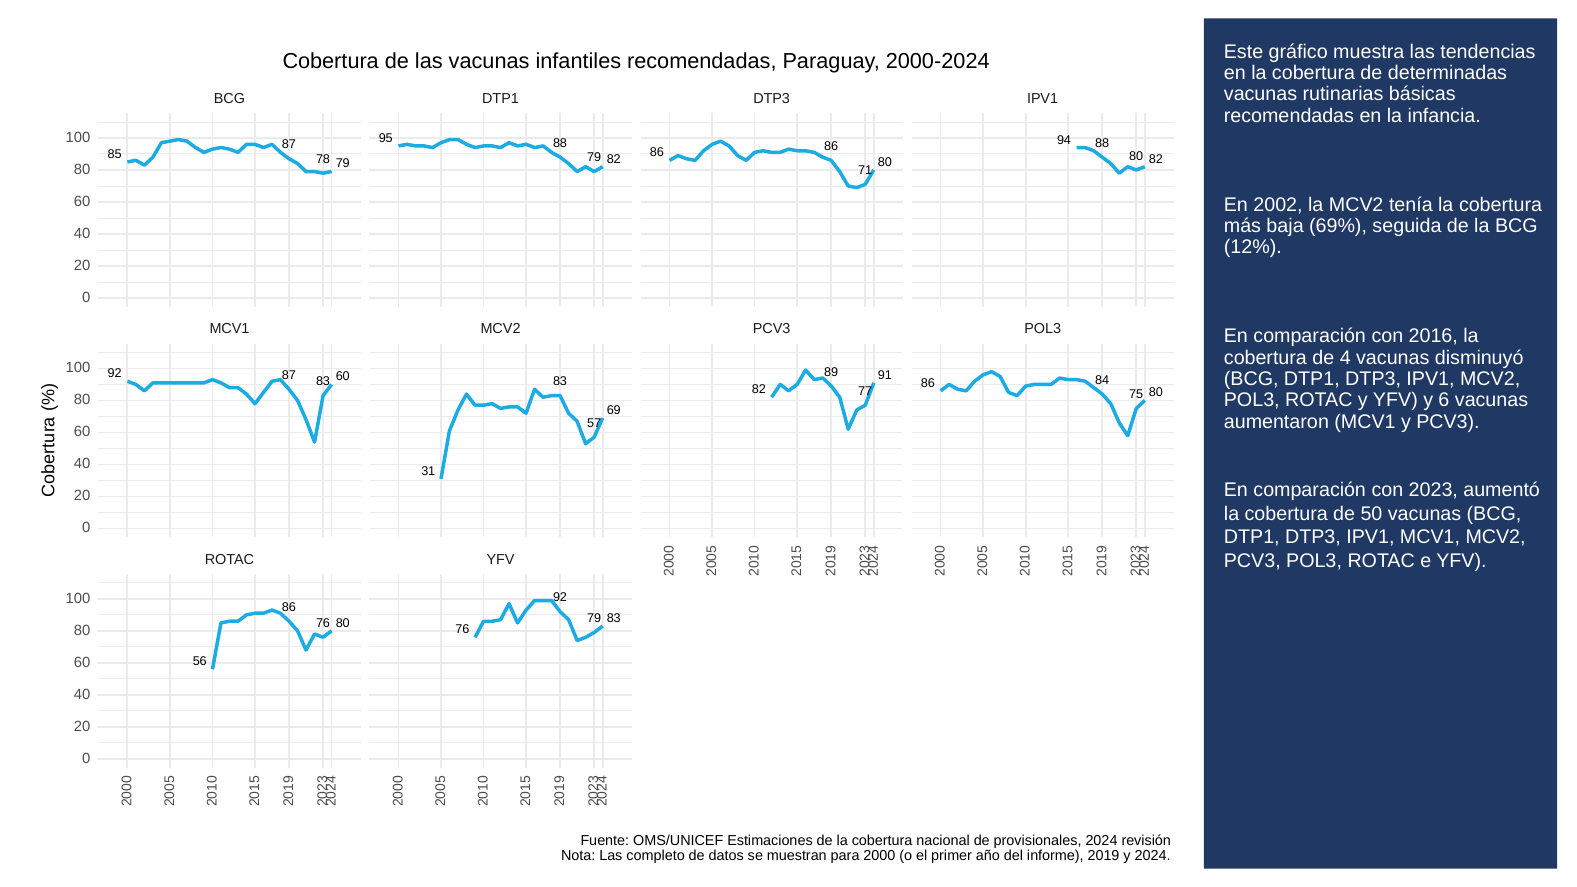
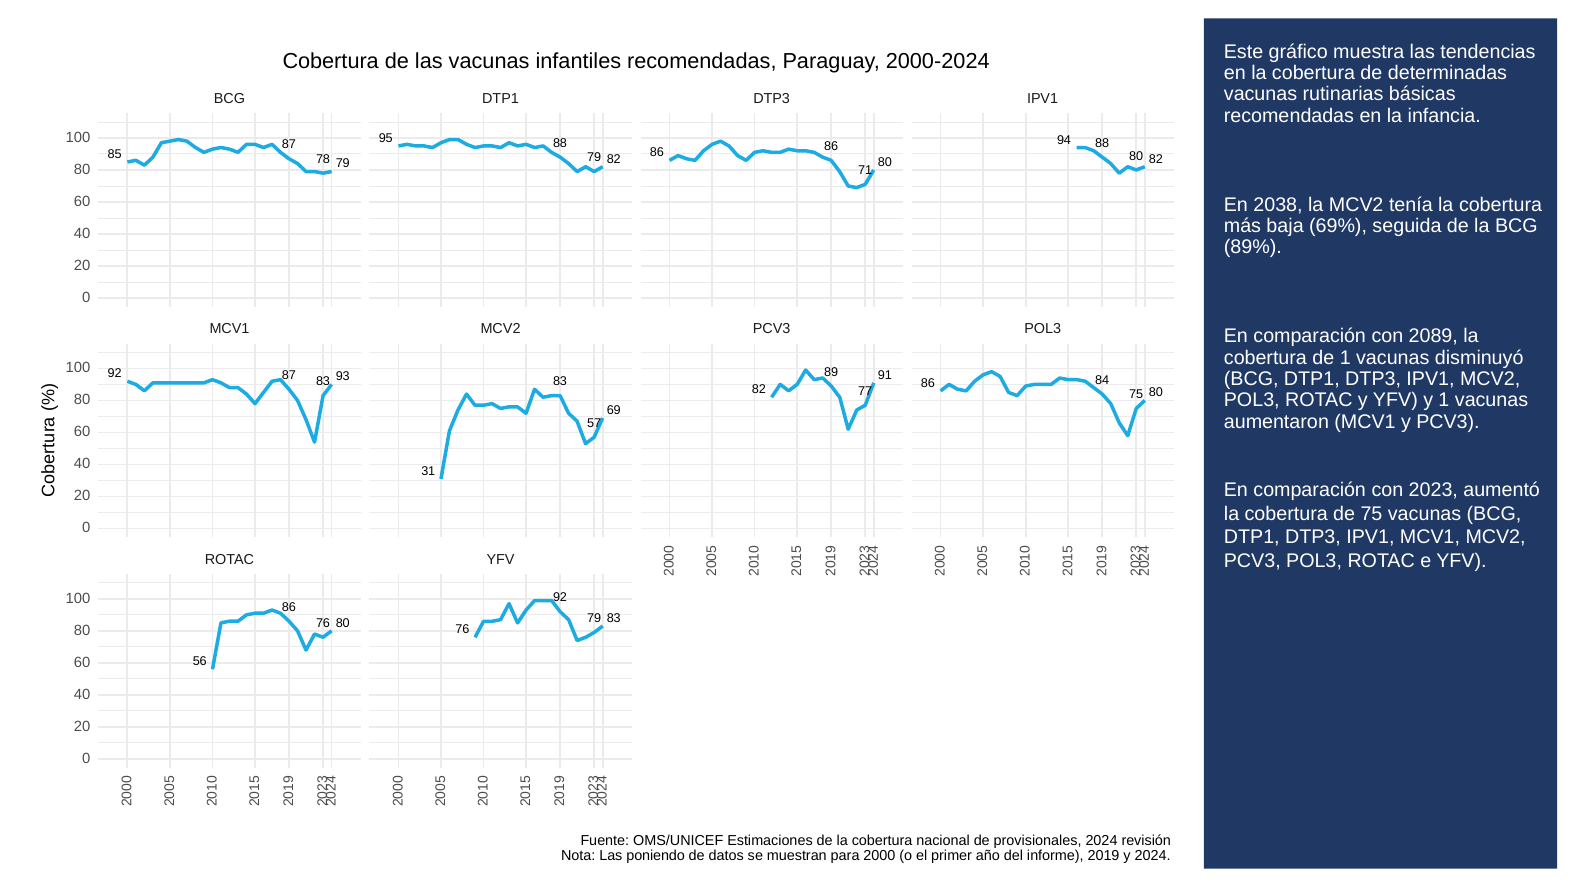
2002: 2002 -> 2038
12%: 12% -> 89%
2016: 2016 -> 2089
de 4: 4 -> 1
92 60: 60 -> 93
y 6: 6 -> 1
de 50: 50 -> 75
completo: completo -> poniendo
